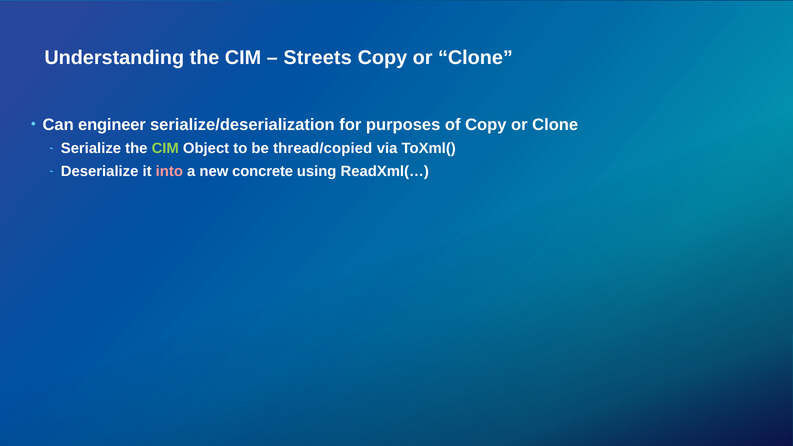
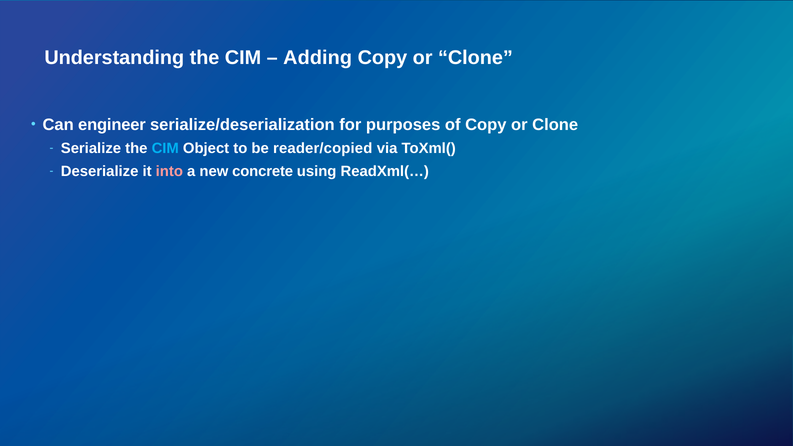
Streets: Streets -> Adding
CIM at (165, 148) colour: light green -> light blue
thread/copied: thread/copied -> reader/copied
